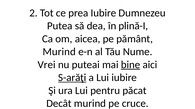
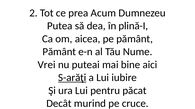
prea Iubire: Iubire -> Acum
Murind at (59, 52): Murind -> Pământ
bine underline: present -> none
